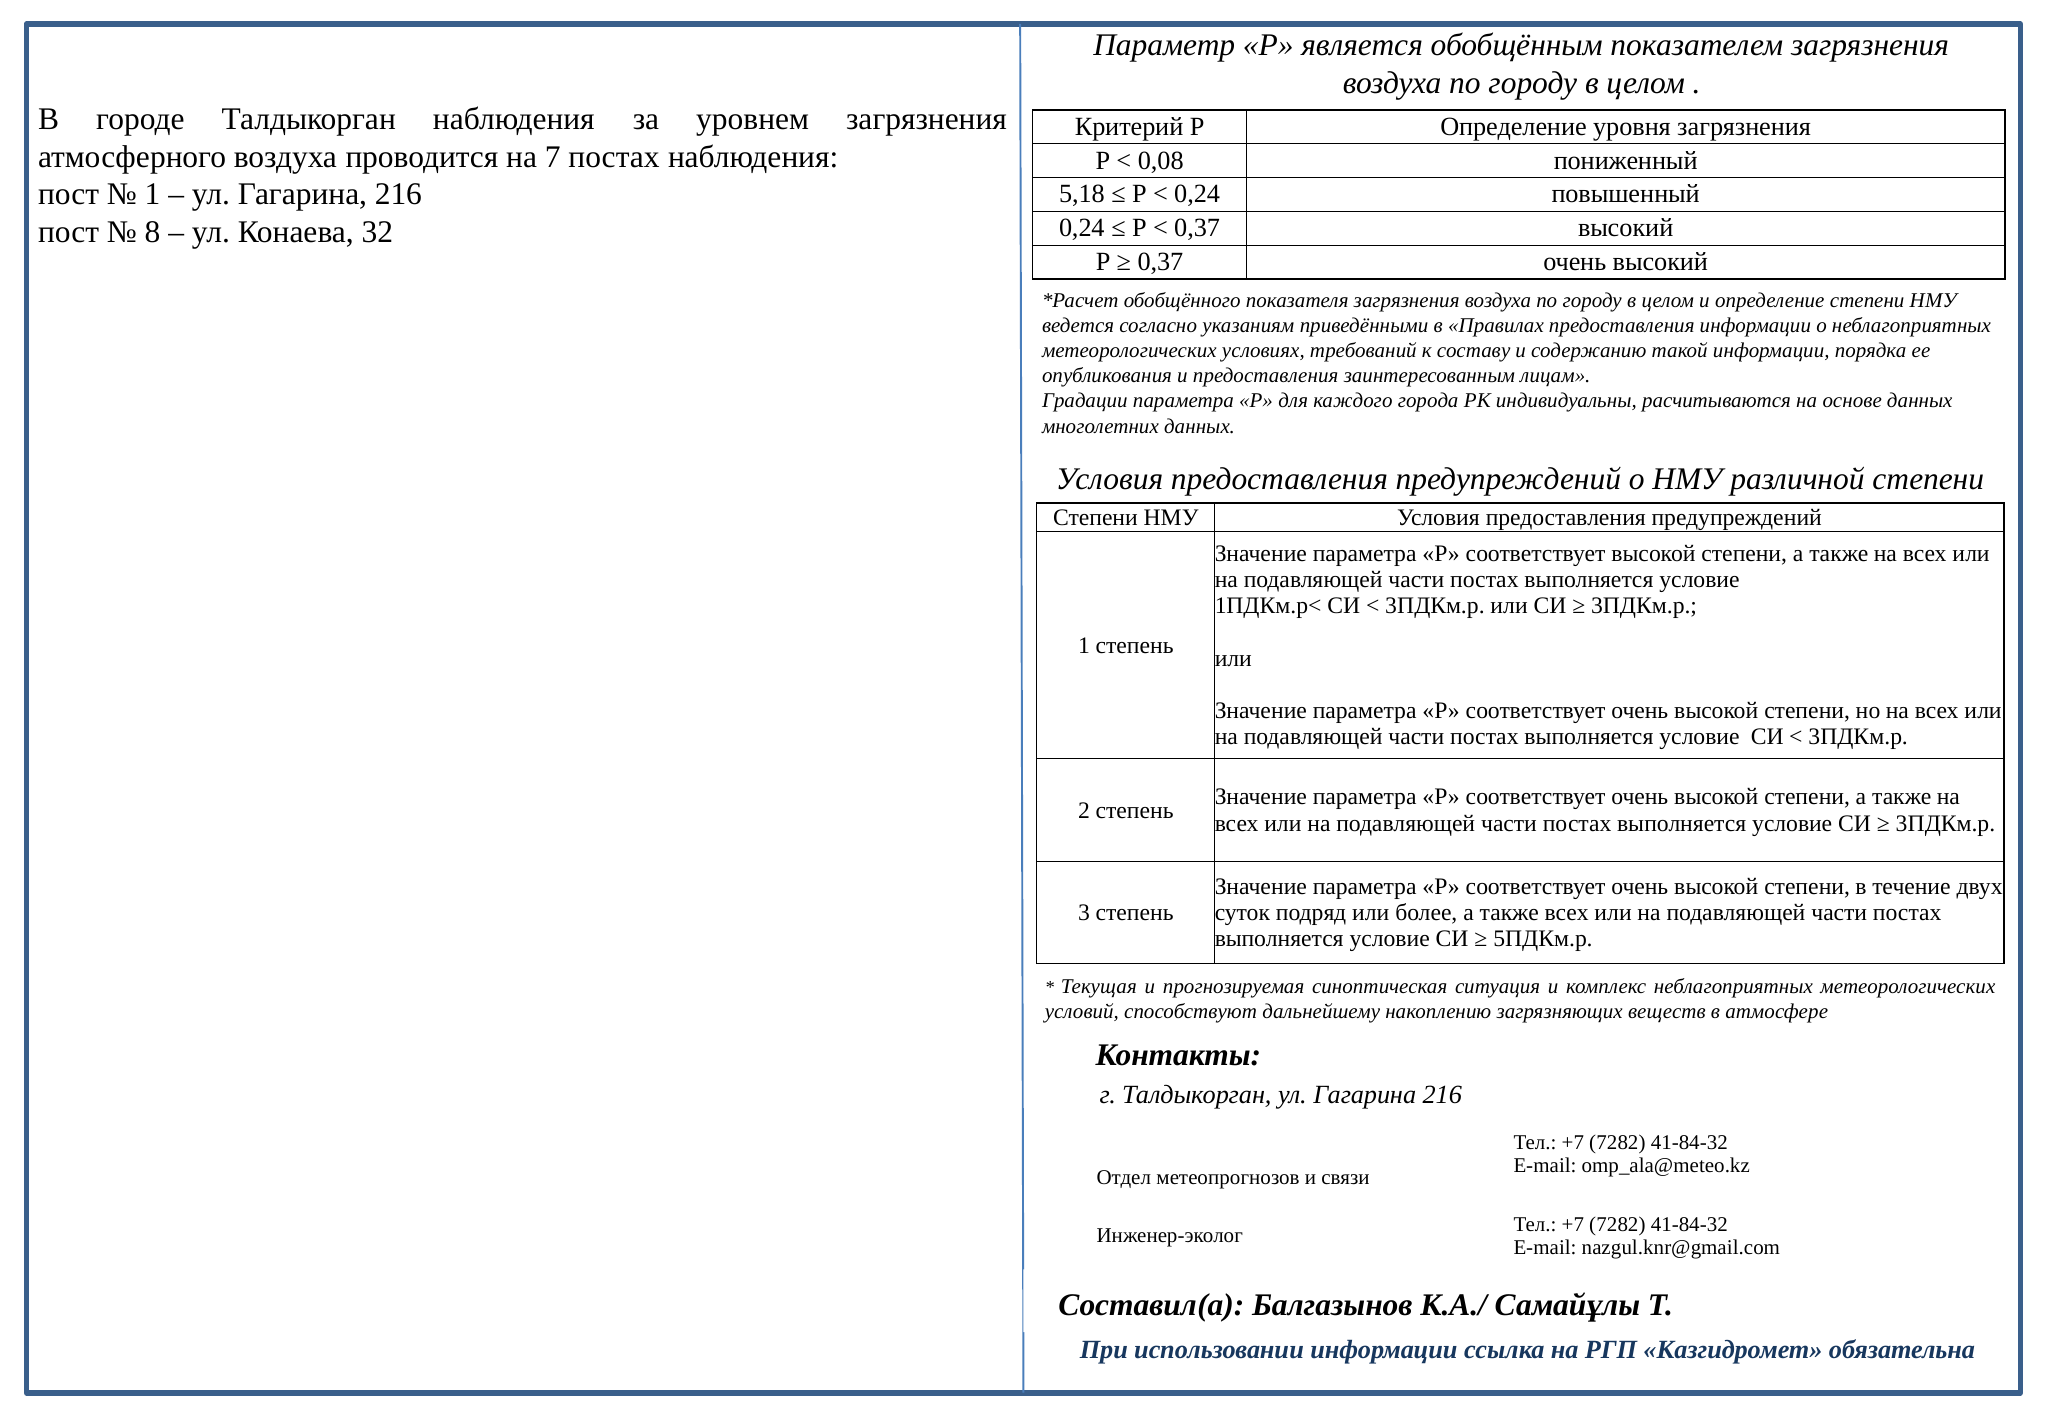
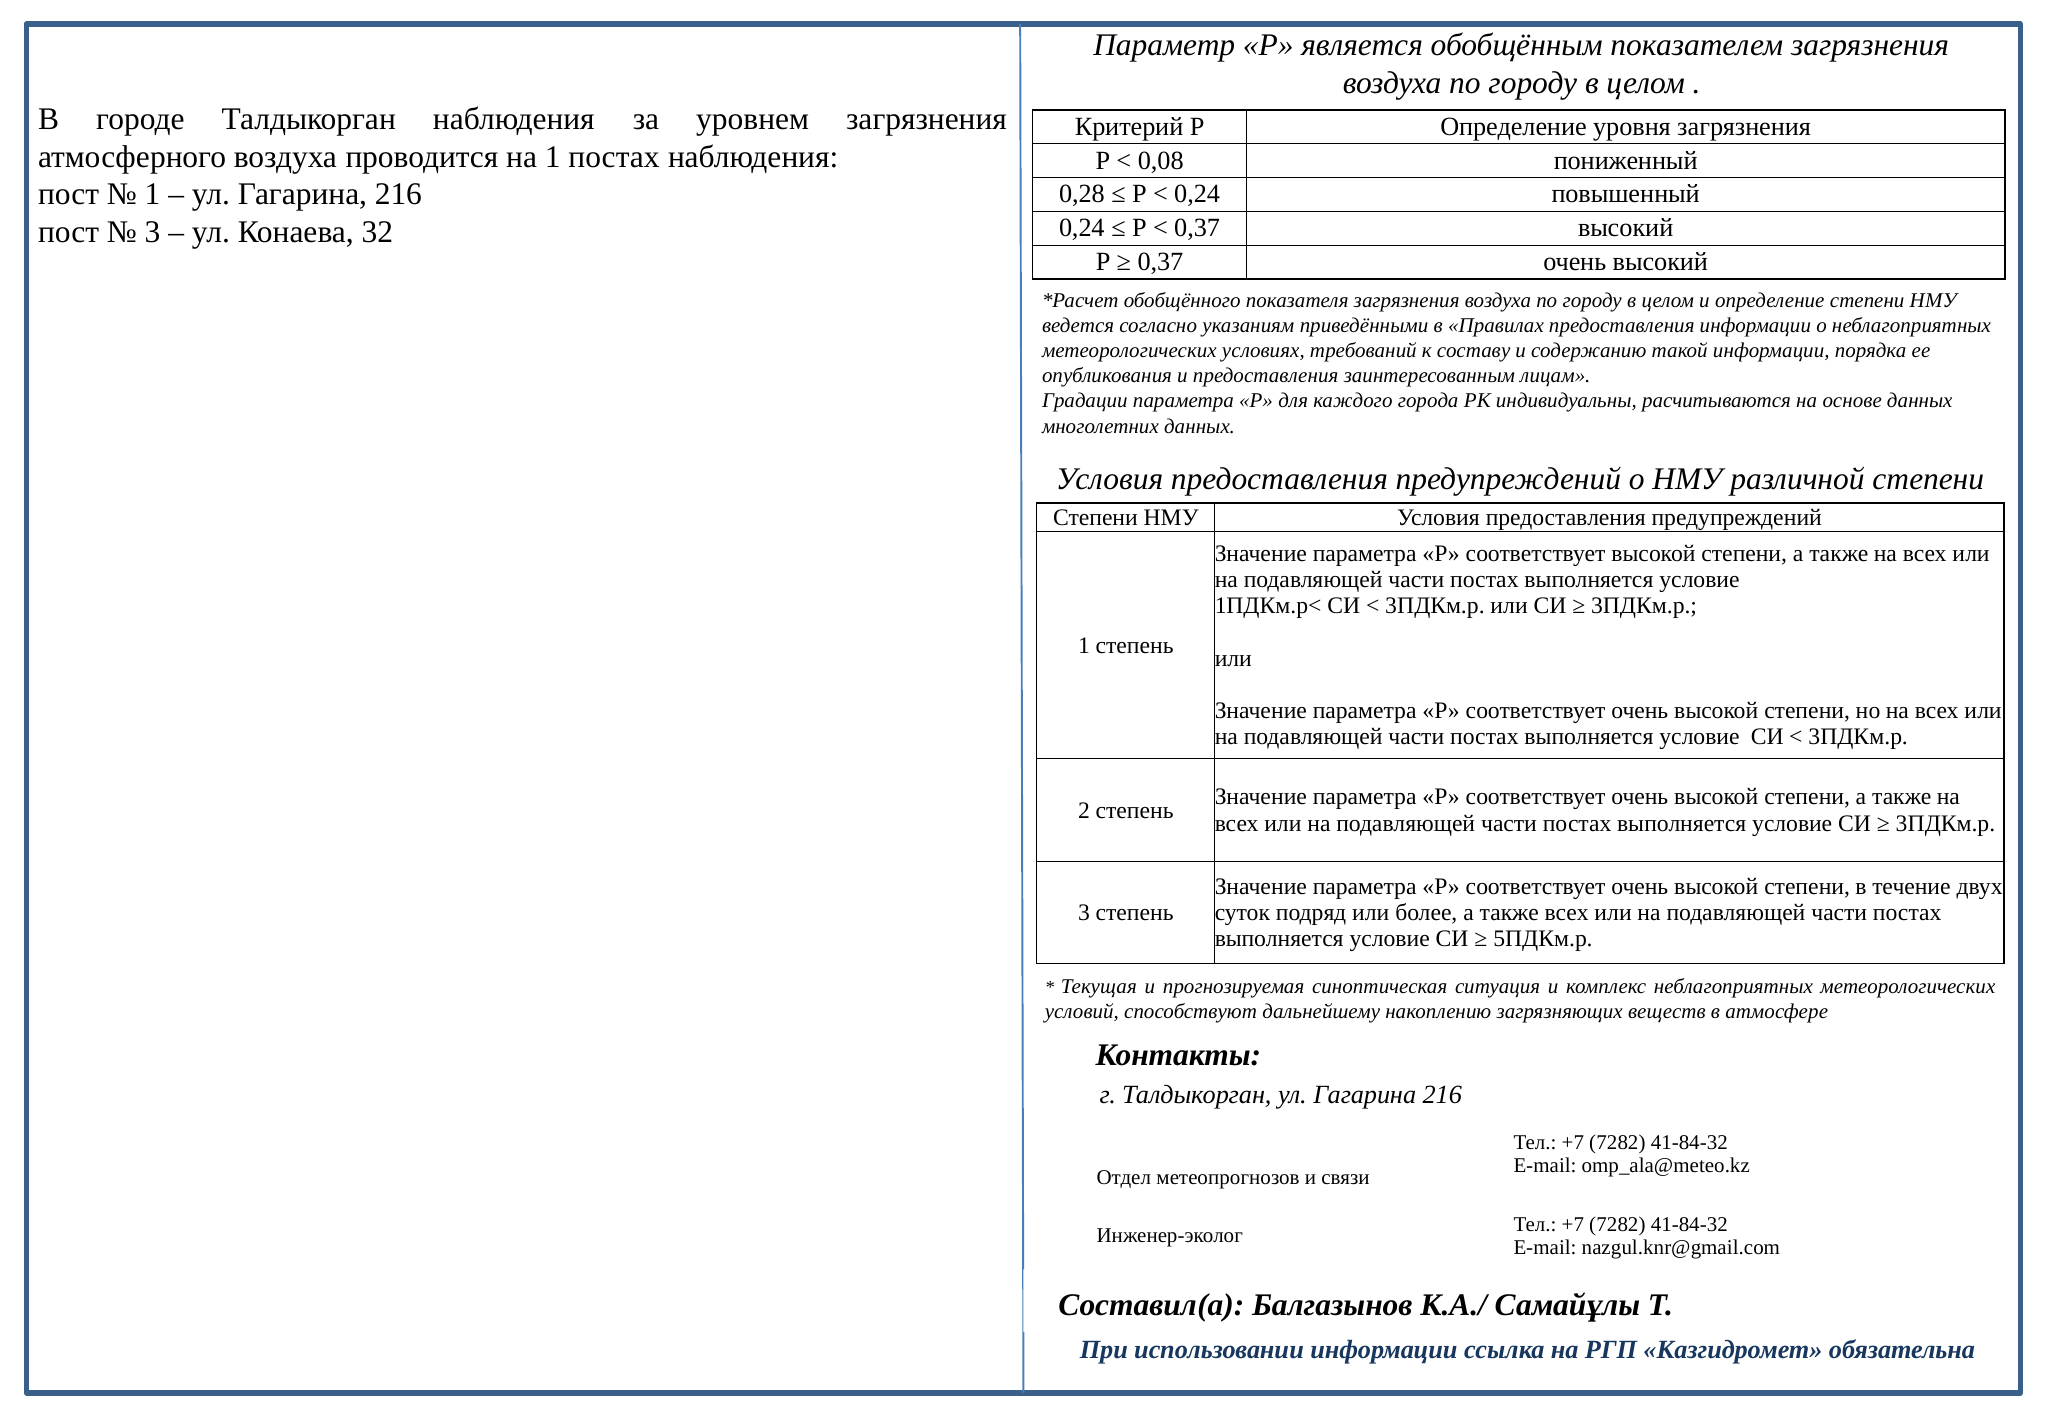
на 7: 7 -> 1
5,18: 5,18 -> 0,28
8 at (153, 232): 8 -> 3
